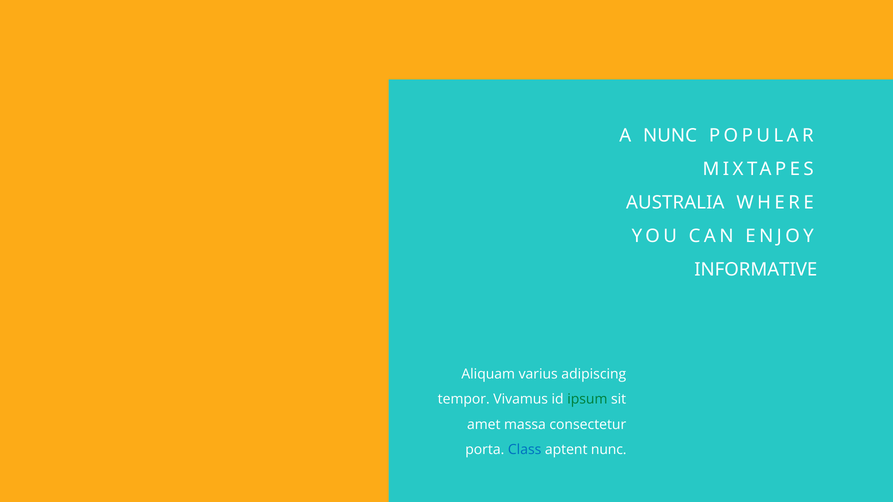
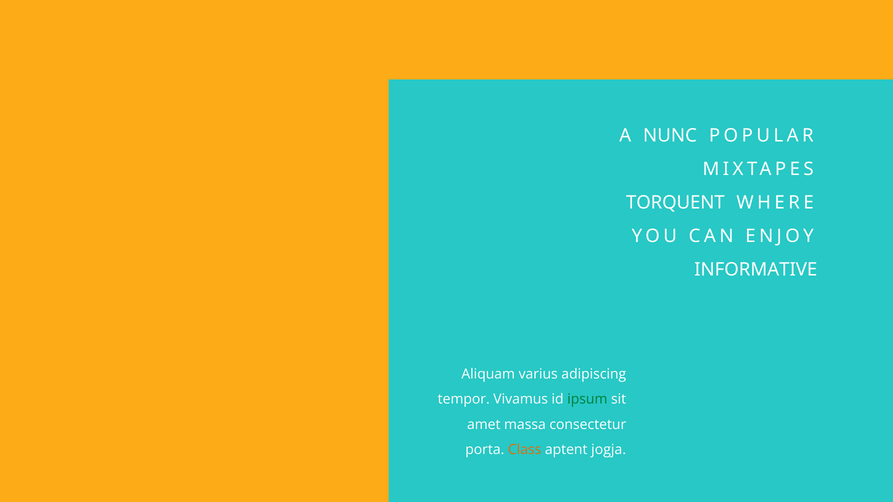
AUSTRALIA: AUSTRALIA -> TORQUENT
Class colour: blue -> orange
aptent nunc: nunc -> jogja
